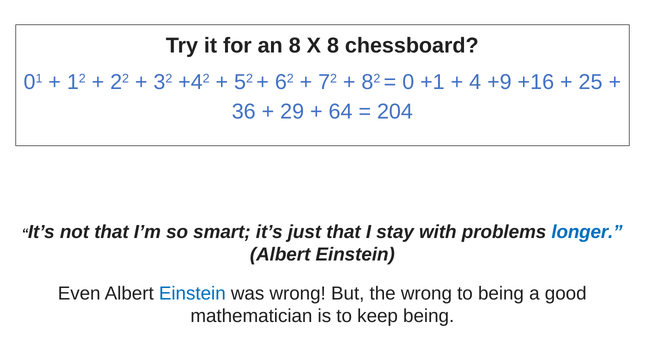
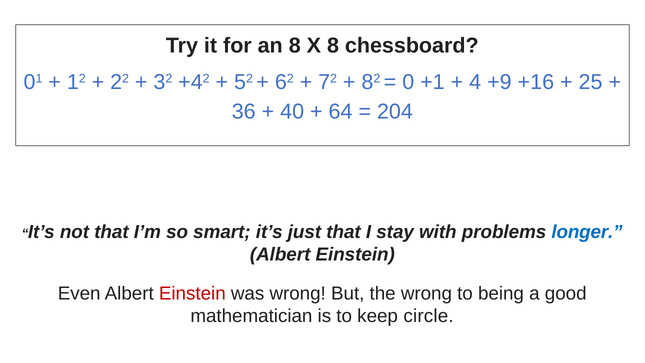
29: 29 -> 40
Einstein at (192, 293) colour: blue -> red
keep being: being -> circle
